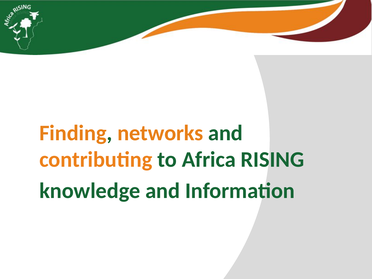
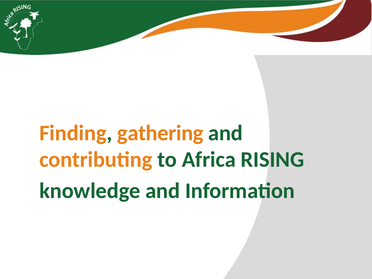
networks: networks -> gathering
